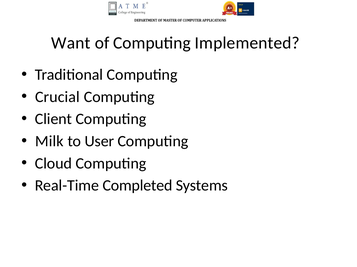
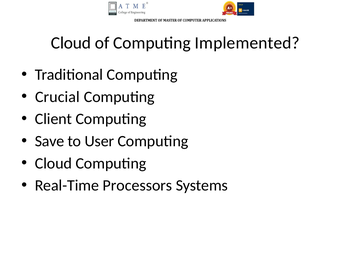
Want at (71, 43): Want -> Cloud
Milk: Milk -> Save
Completed: Completed -> Processors
